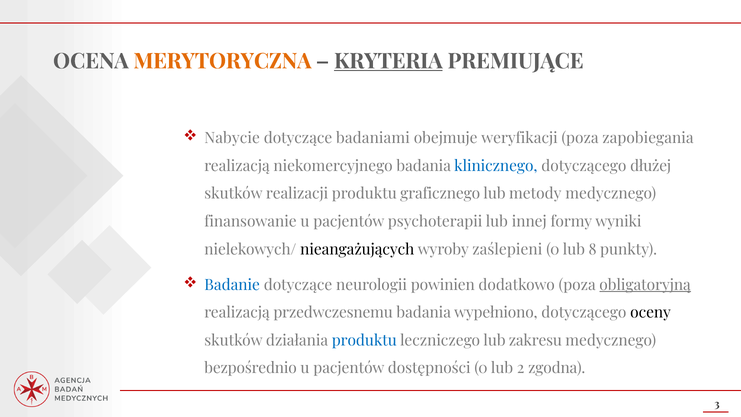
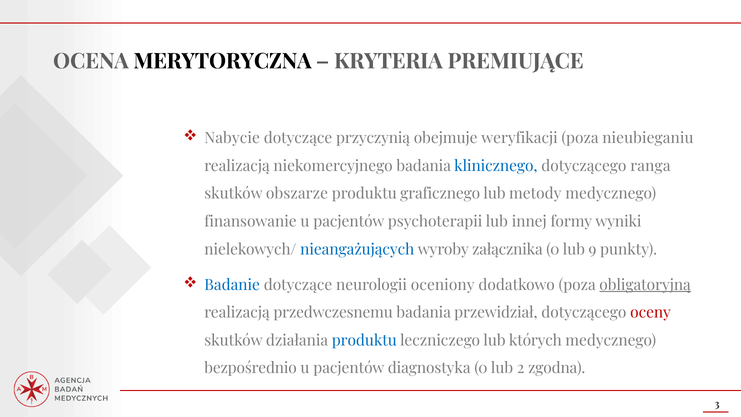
MERYTORYCZNA colour: orange -> black
KRYTERIA underline: present -> none
badaniami: badaniami -> przyczynią
zapobiegania: zapobiegania -> nieubieganiu
dłużej: dłużej -> ranga
realizacji: realizacji -> obszarze
nieangażujących colour: black -> blue
zaślepieni: zaślepieni -> załącznika
8: 8 -> 9
powinien: powinien -> oceniony
wypełniono: wypełniono -> przewidział
oceny colour: black -> red
zakresu: zakresu -> których
dostępności: dostępności -> diagnostyka
